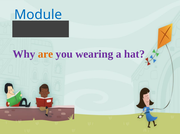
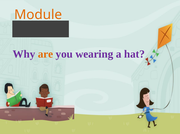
Module colour: blue -> orange
